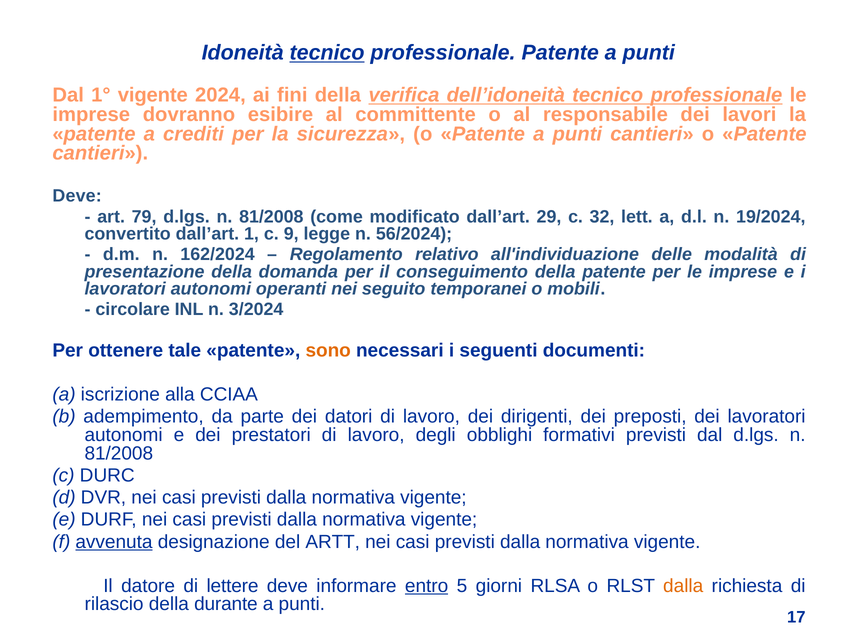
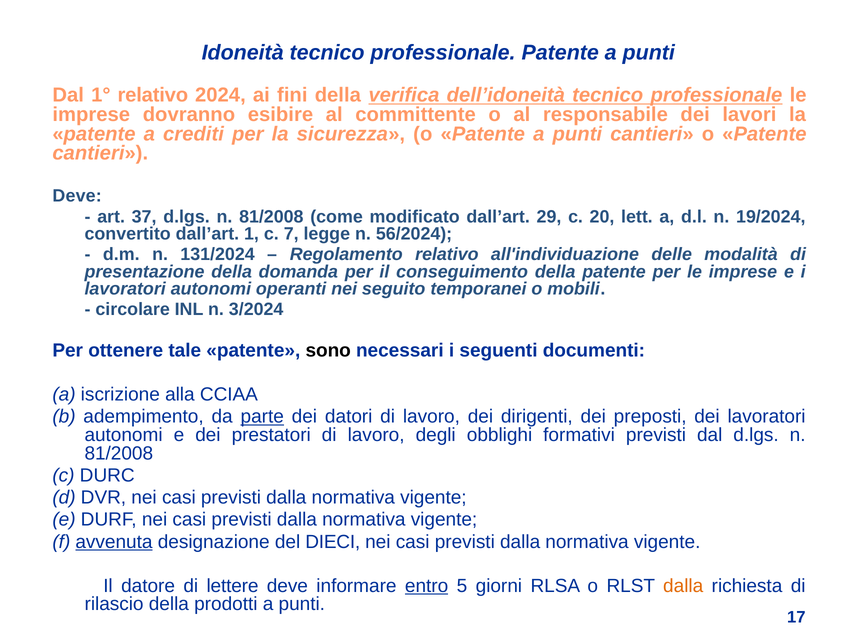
tecnico at (327, 53) underline: present -> none
1° vigente: vigente -> relativo
79: 79 -> 37
32: 32 -> 20
9: 9 -> 7
162/2024: 162/2024 -> 131/2024
sono colour: orange -> black
parte underline: none -> present
ARTT: ARTT -> DIECI
durante: durante -> prodotti
